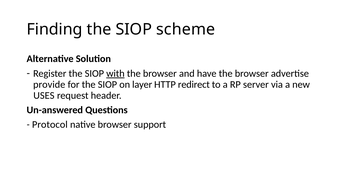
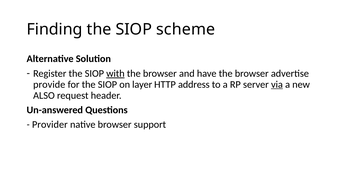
redirect: redirect -> address
via underline: none -> present
USES: USES -> ALSO
Protocol: Protocol -> Provider
